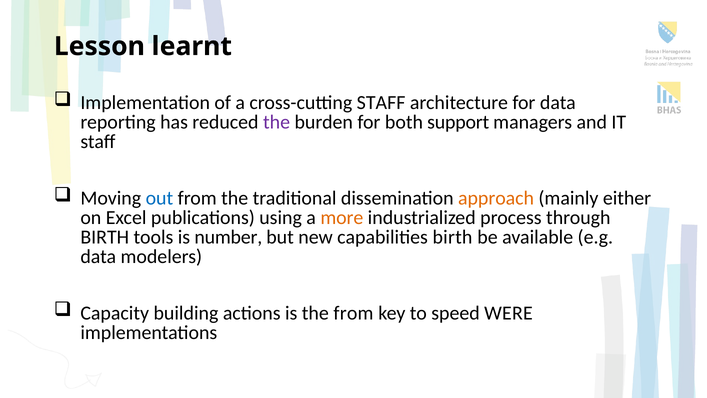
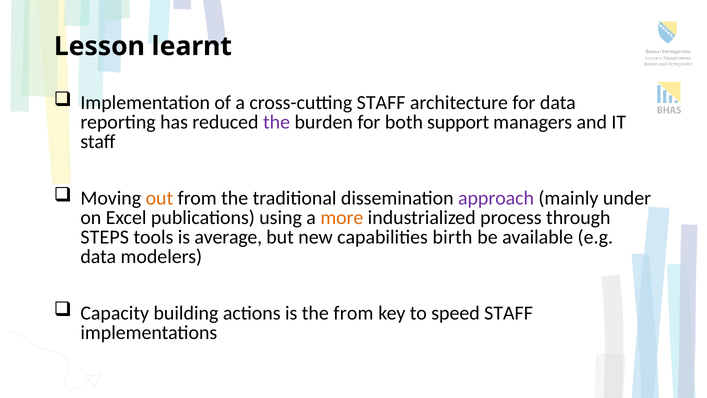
out colour: blue -> orange
approach colour: orange -> purple
either: either -> under
BIRTH at (105, 237): BIRTH -> STEPS
number: number -> average
speed WERE: WERE -> STAFF
